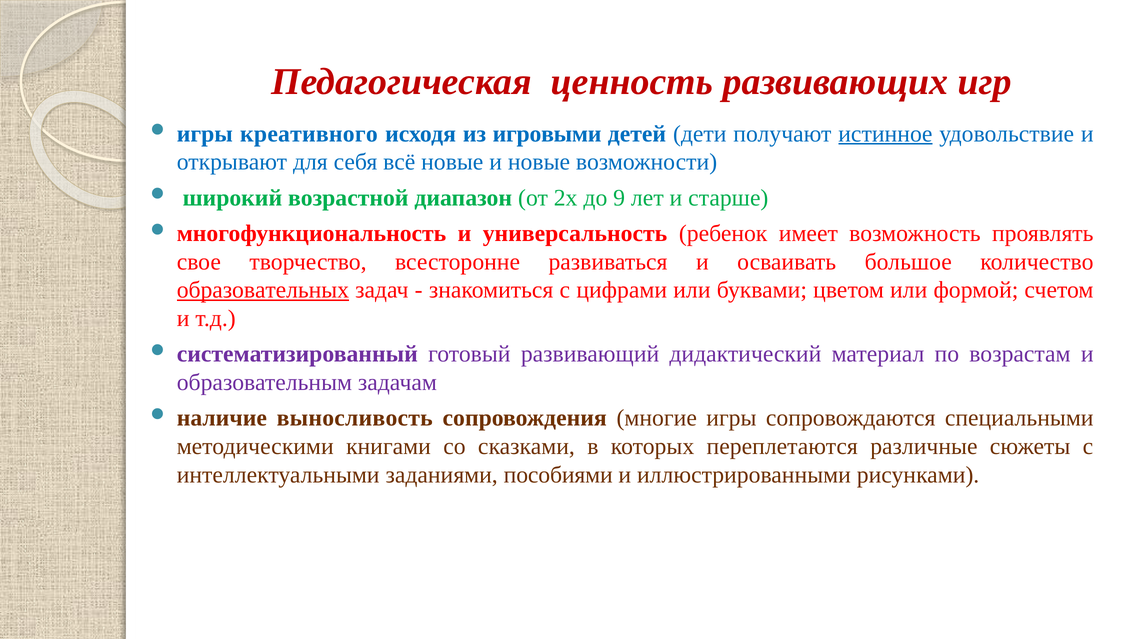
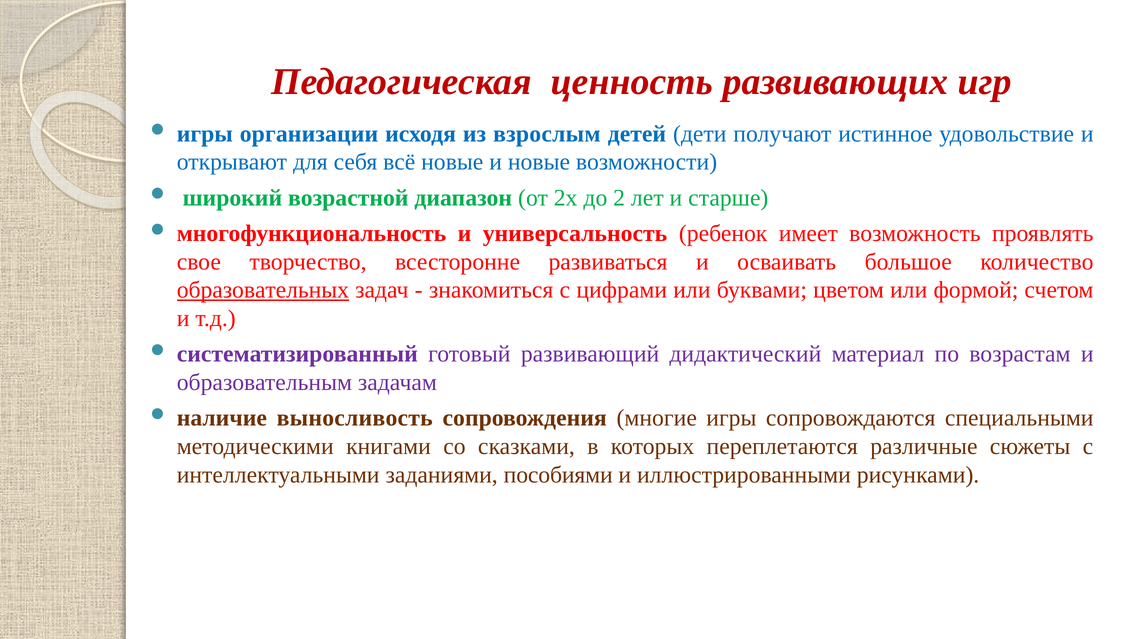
креативного: креативного -> организации
игровыми: игровыми -> взрослым
истинное underline: present -> none
9: 9 -> 2
